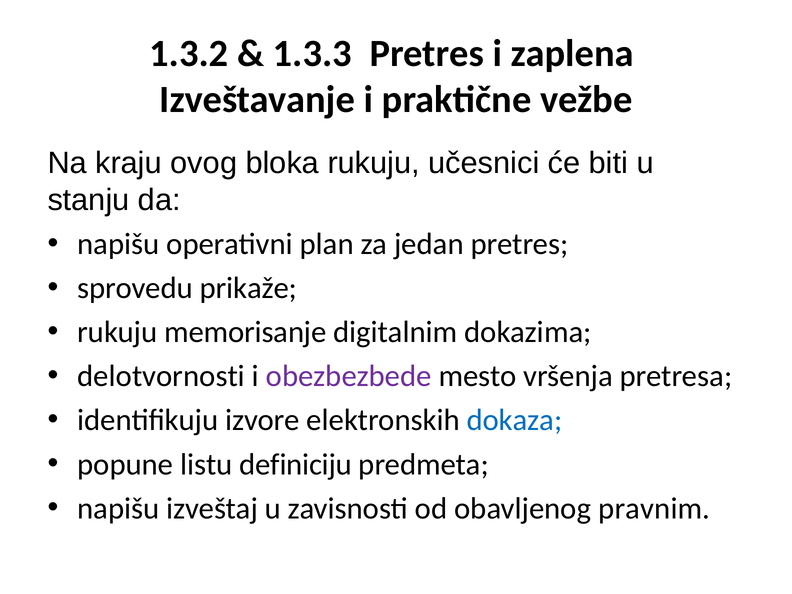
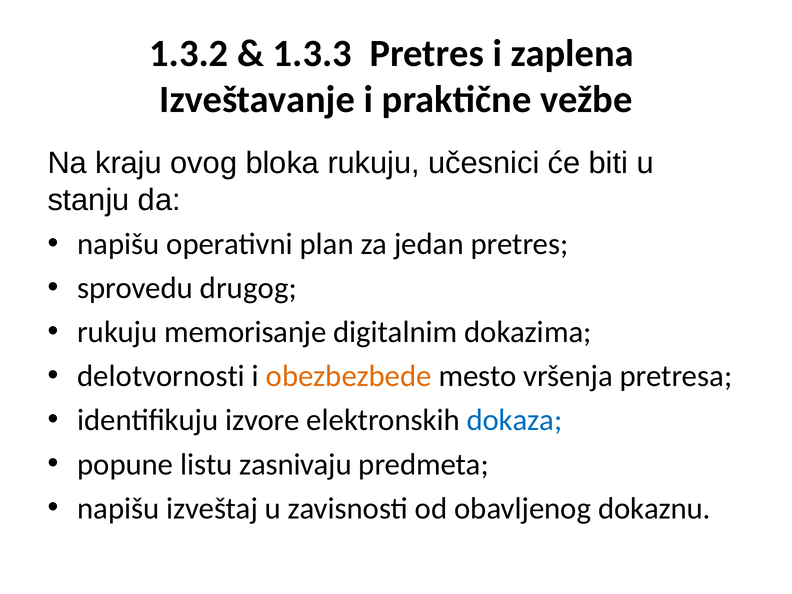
prikaže: prikaže -> drugog
obezbezbede colour: purple -> orange
definiciju: definiciju -> zasnivaju
pravnim: pravnim -> dokaznu
